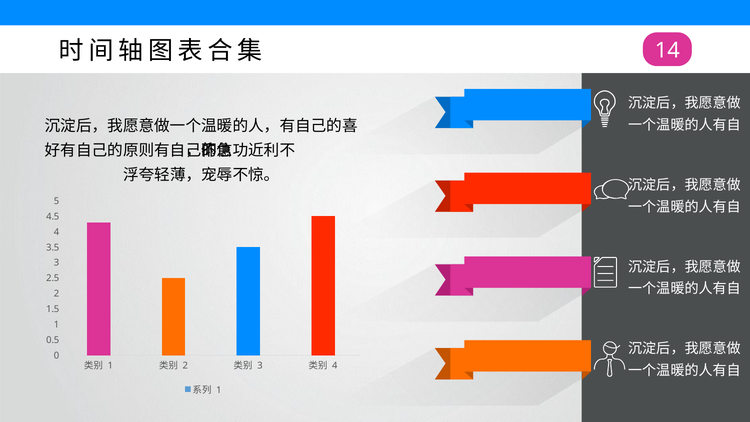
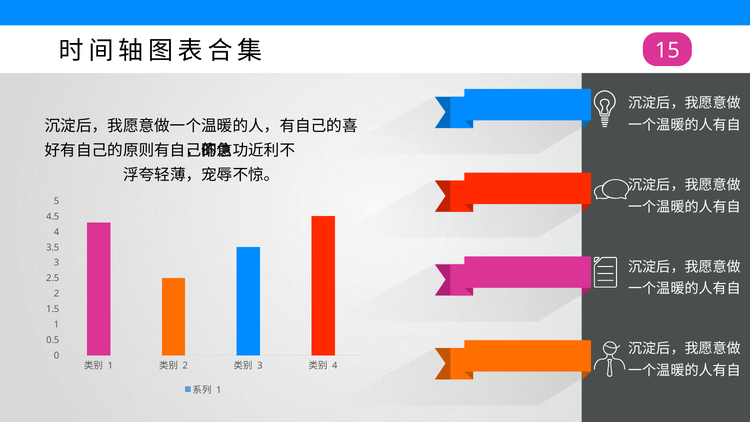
14: 14 -> 15
